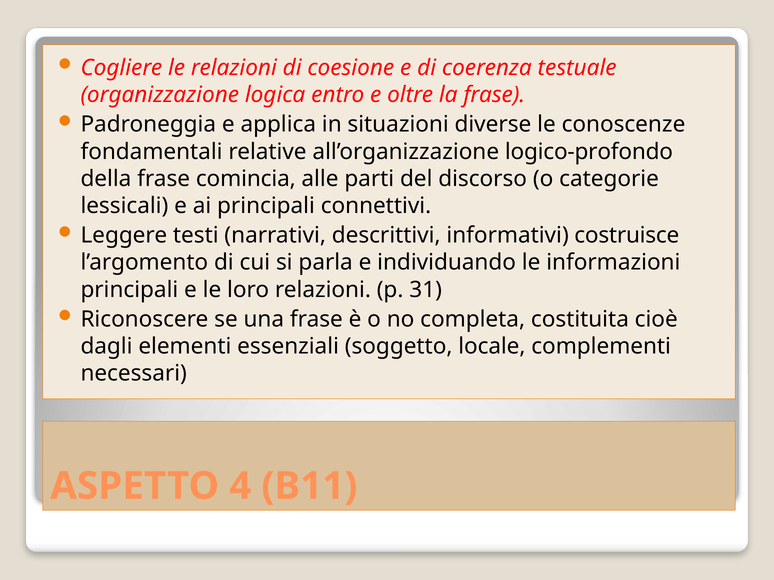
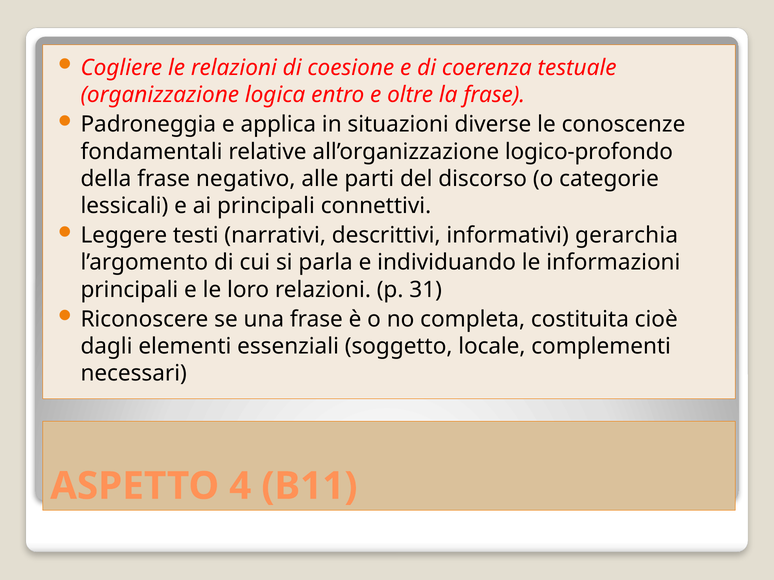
comincia: comincia -> negativo
costruisce: costruisce -> gerarchia
